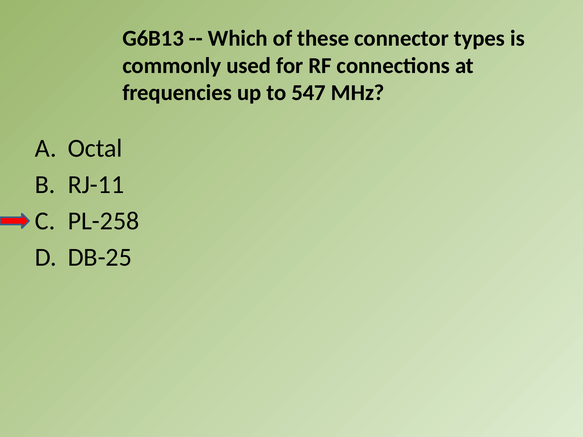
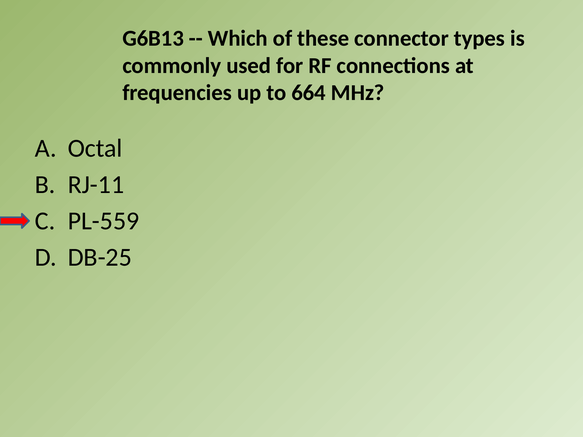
547: 547 -> 664
PL-258: PL-258 -> PL-559
